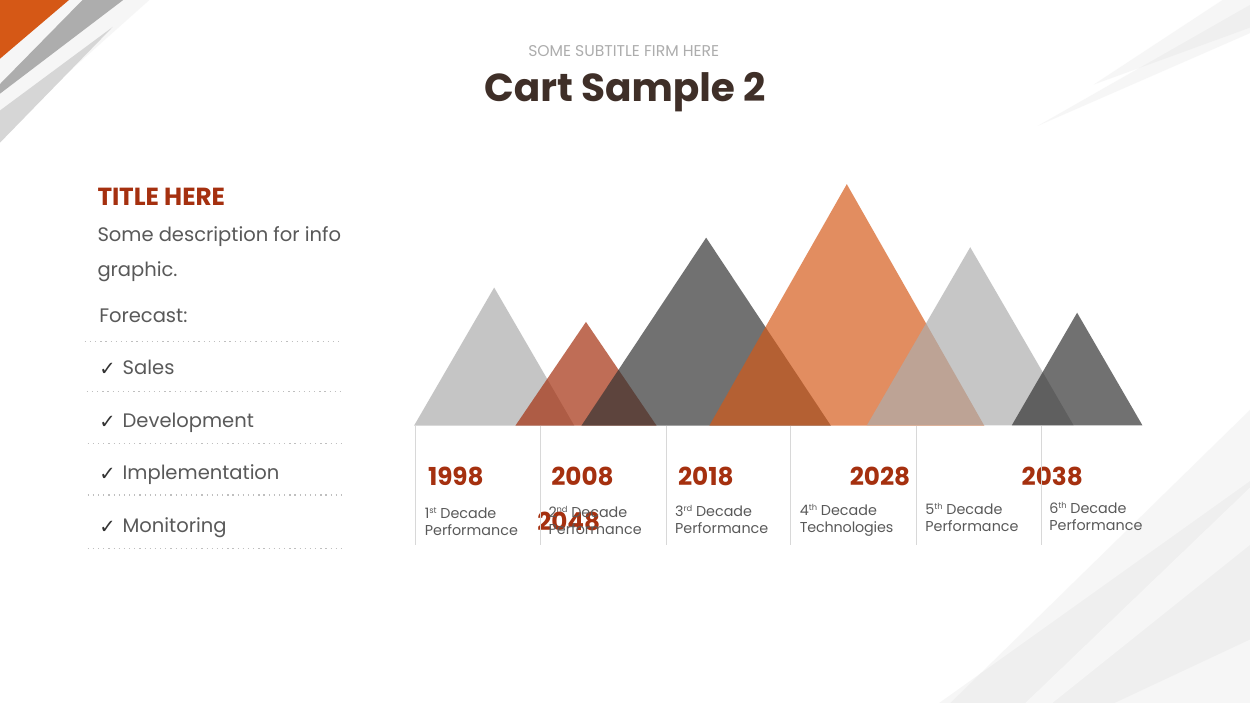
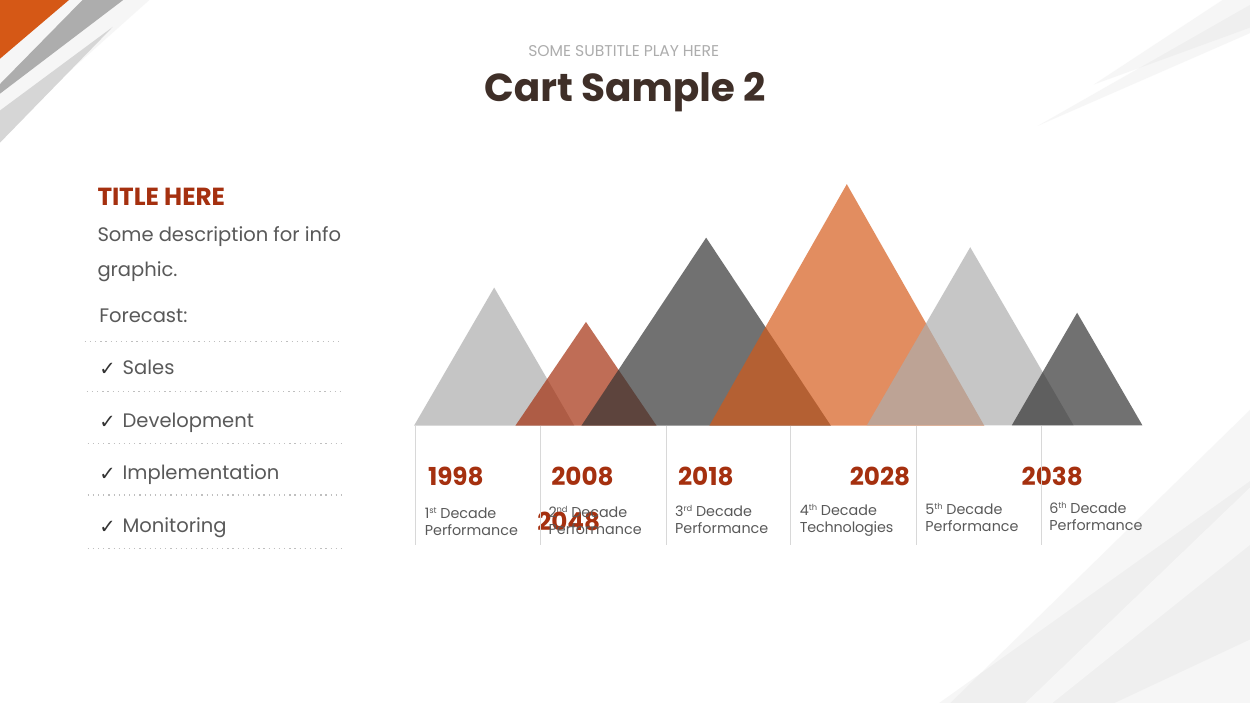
FIRM: FIRM -> PLAY
